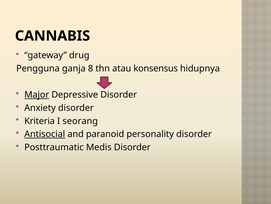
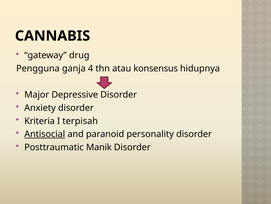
8: 8 -> 4
Major underline: present -> none
seorang: seorang -> terpisah
Medis: Medis -> Manik
